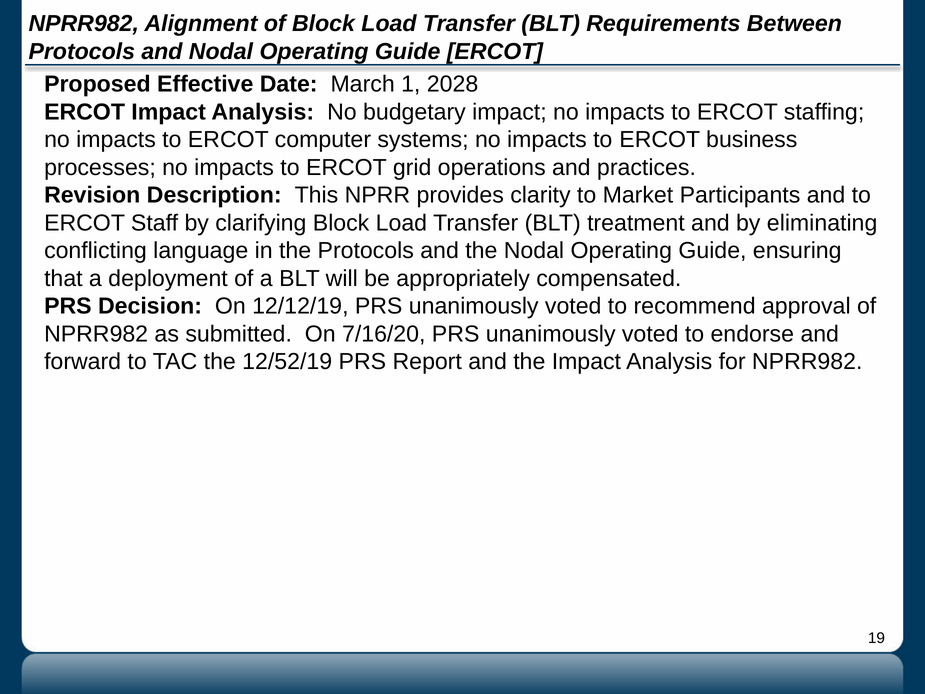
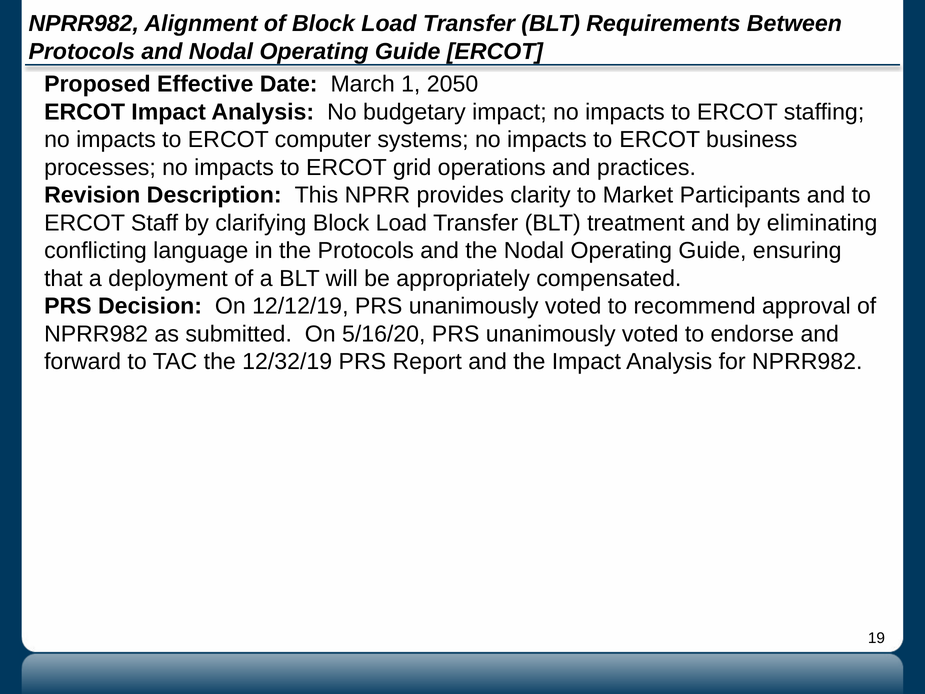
2028: 2028 -> 2050
7/16/20: 7/16/20 -> 5/16/20
12/52/19: 12/52/19 -> 12/32/19
